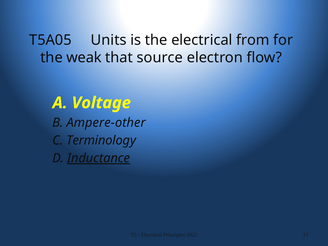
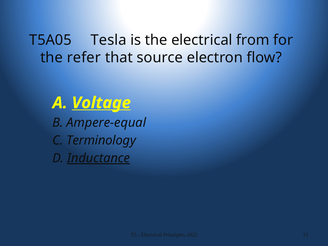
Units: Units -> Tesla
weak: weak -> refer
Voltage underline: none -> present
Ampere-other: Ampere-other -> Ampere-equal
